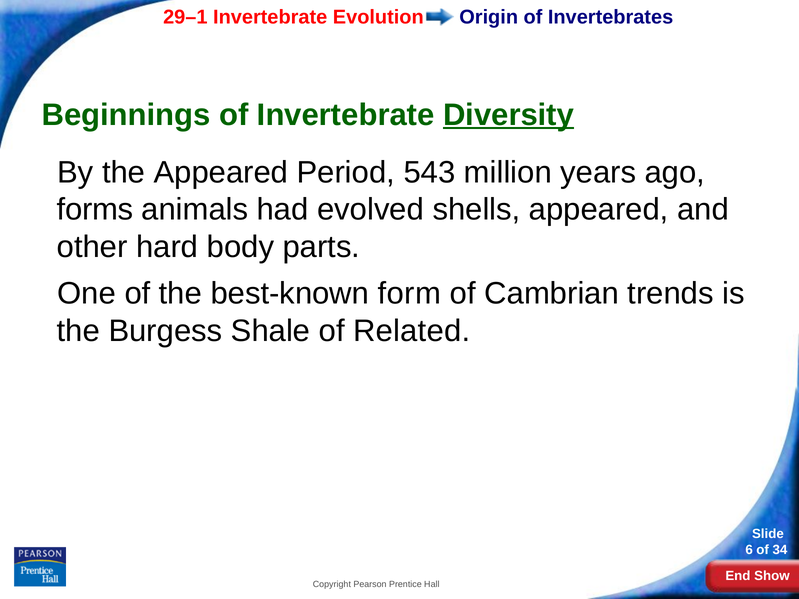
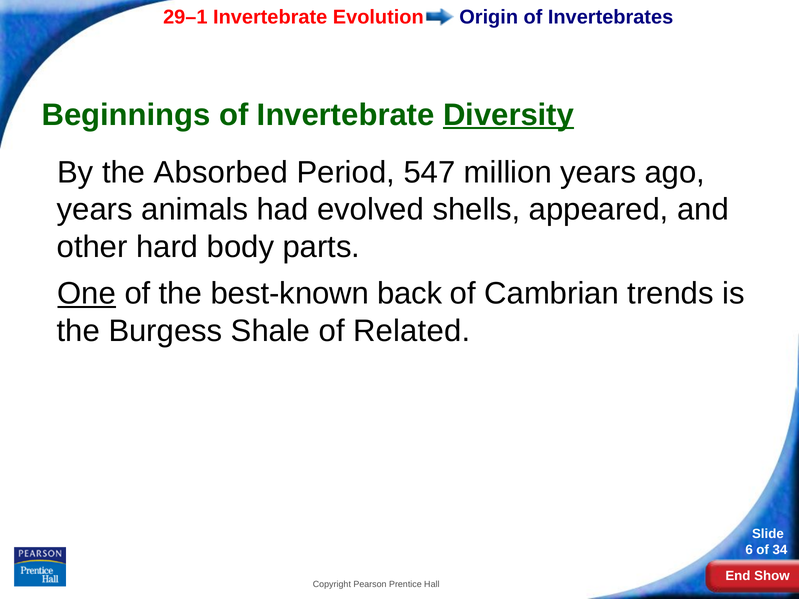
the Appeared: Appeared -> Absorbed
543: 543 -> 547
forms at (95, 210): forms -> years
One underline: none -> present
form: form -> back
